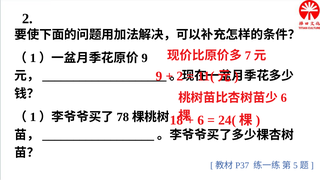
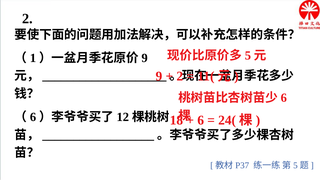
7: 7 -> 5
1 at (33, 117): 1 -> 6
78: 78 -> 12
